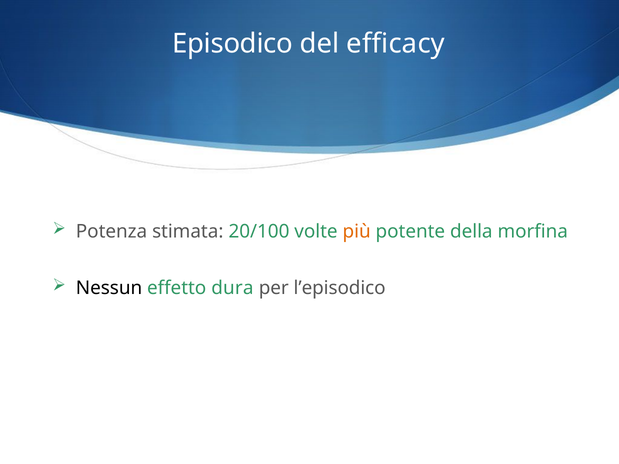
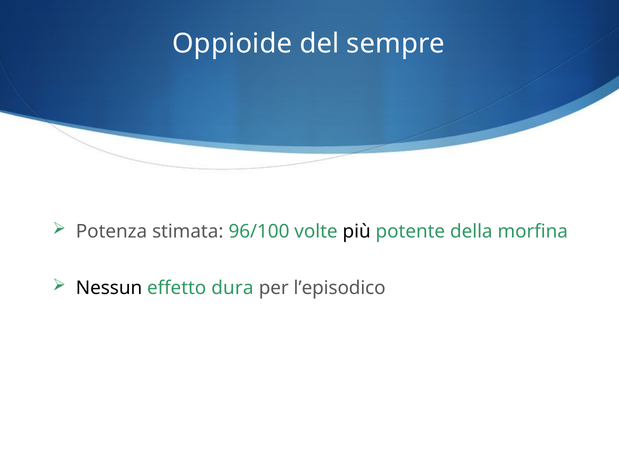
Episodico: Episodico -> Oppioide
efficacy: efficacy -> sempre
20/100: 20/100 -> 96/100
più colour: orange -> black
